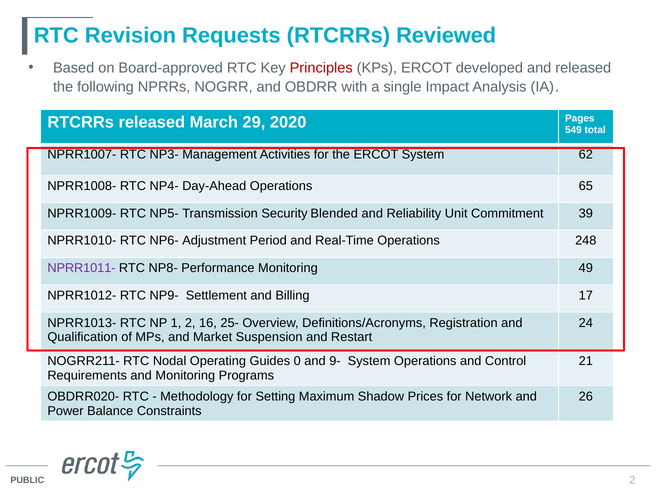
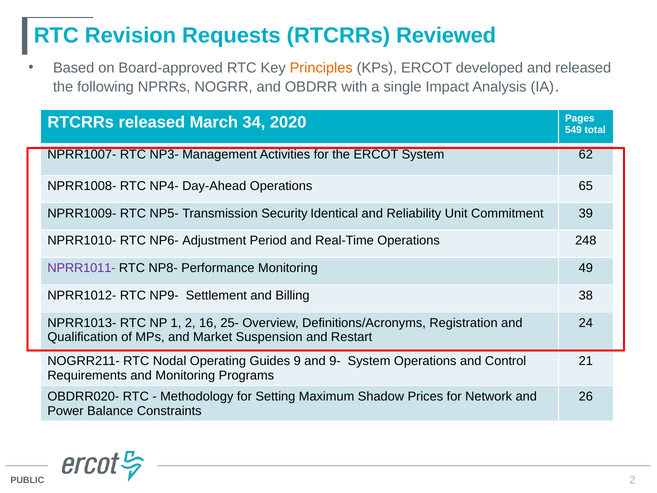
Principles colour: red -> orange
29: 29 -> 34
Blended: Blended -> Identical
17: 17 -> 38
0: 0 -> 9
